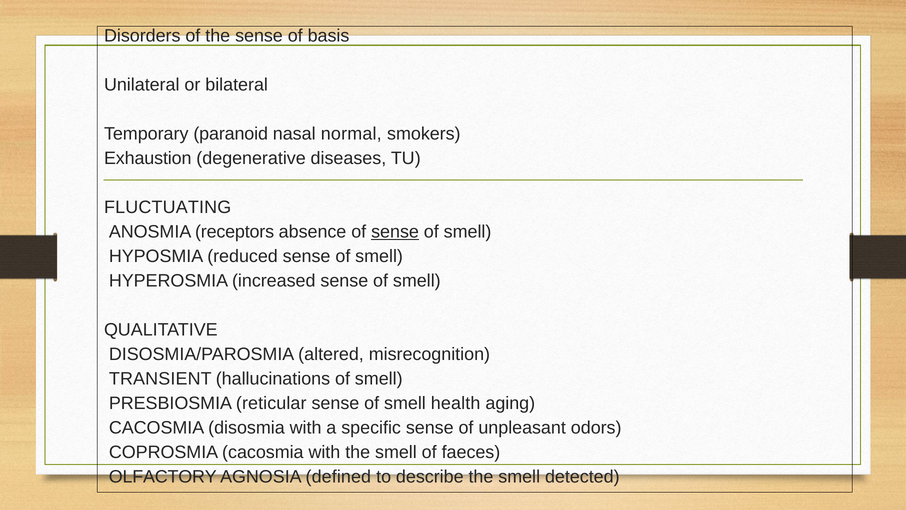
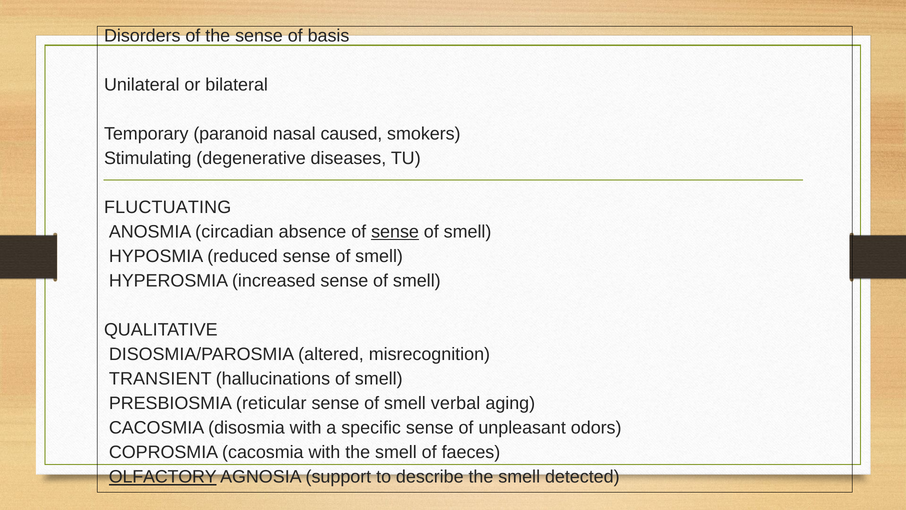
normal: normal -> caused
Exhaustion: Exhaustion -> Stimulating
receptors: receptors -> circadian
health: health -> verbal
OLFACTORY underline: none -> present
defined: defined -> support
